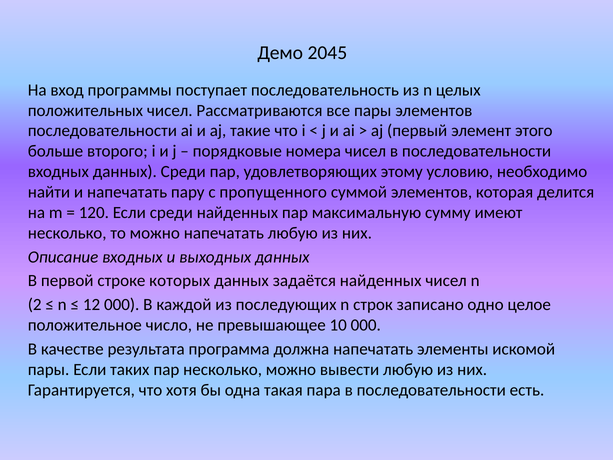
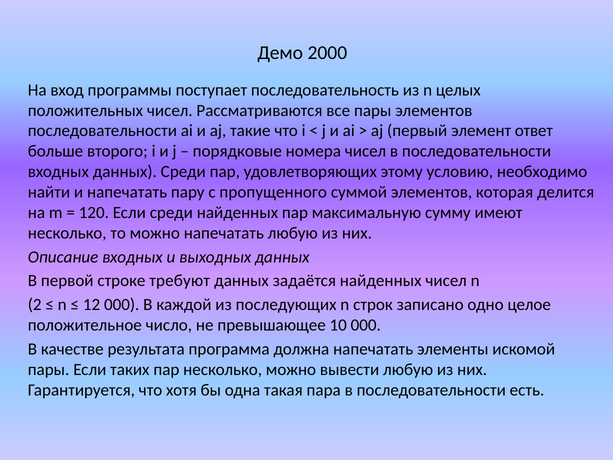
2045: 2045 -> 2000
этого: этого -> ответ
которых: которых -> требуют
